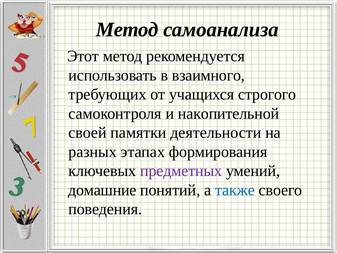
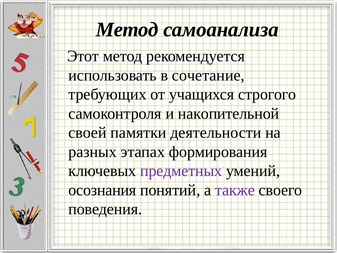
взаимного: взаимного -> сочетание
домашние: домашние -> осознания
также colour: blue -> purple
